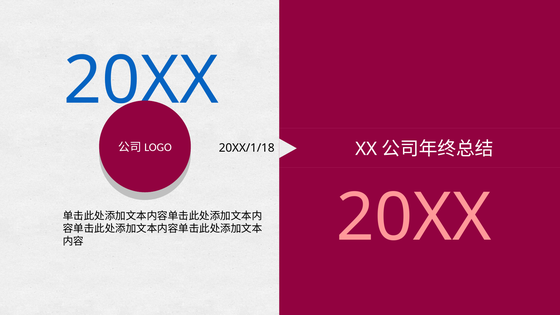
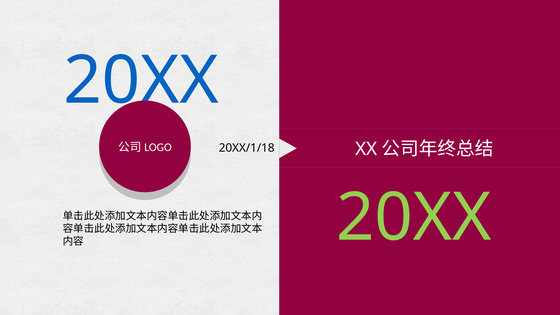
20XX at (414, 218) colour: pink -> light green
